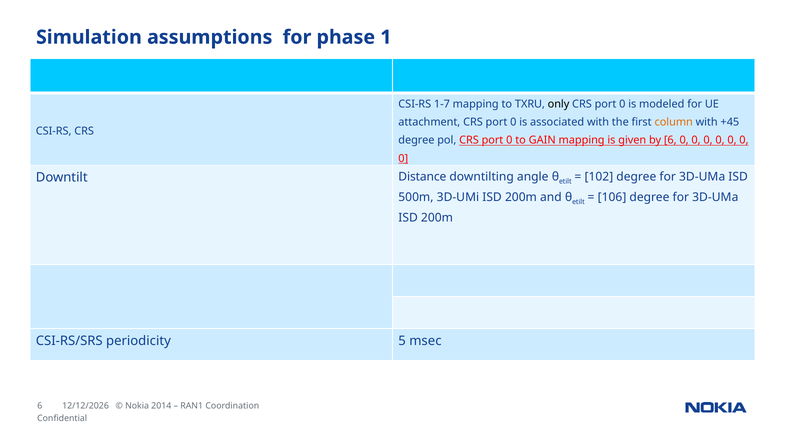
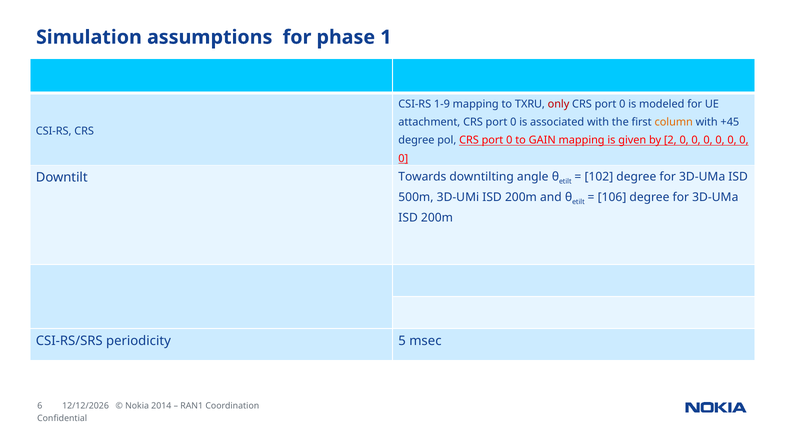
1-7: 1-7 -> 1-9
only colour: black -> red
by 6: 6 -> 2
Distance: Distance -> Towards
